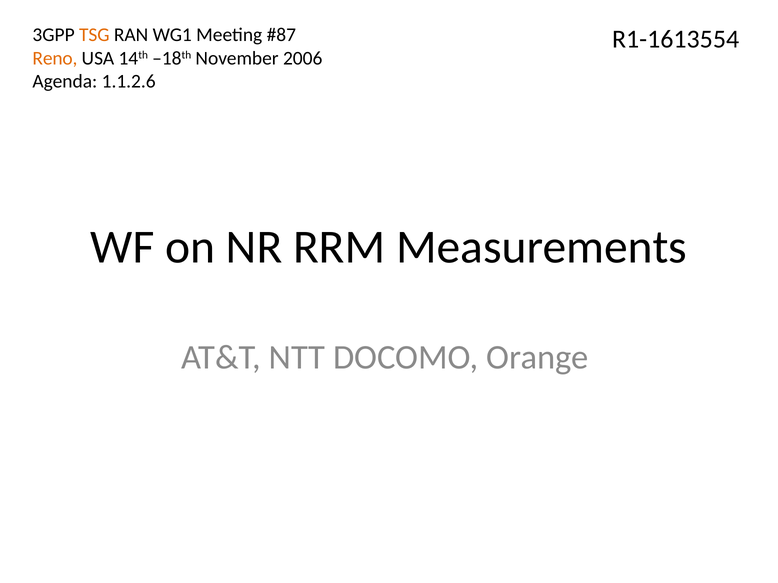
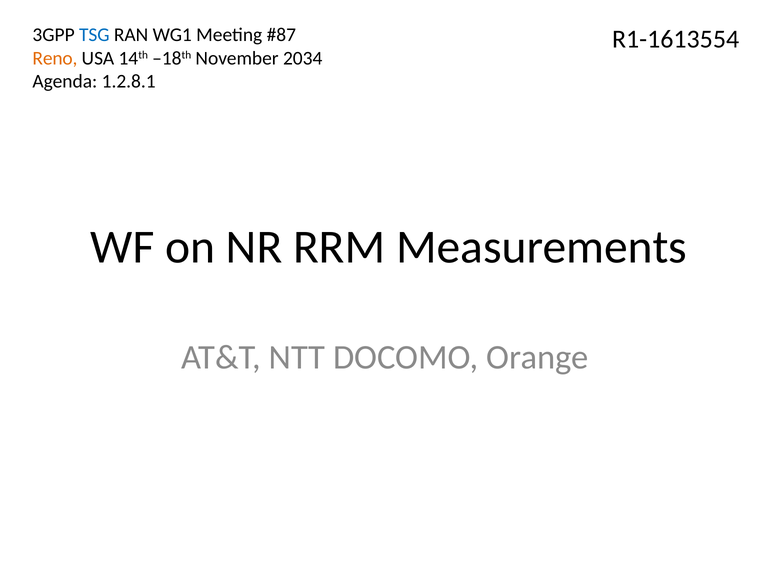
TSG colour: orange -> blue
2006: 2006 -> 2034
1.1.2.6: 1.1.2.6 -> 1.2.8.1
